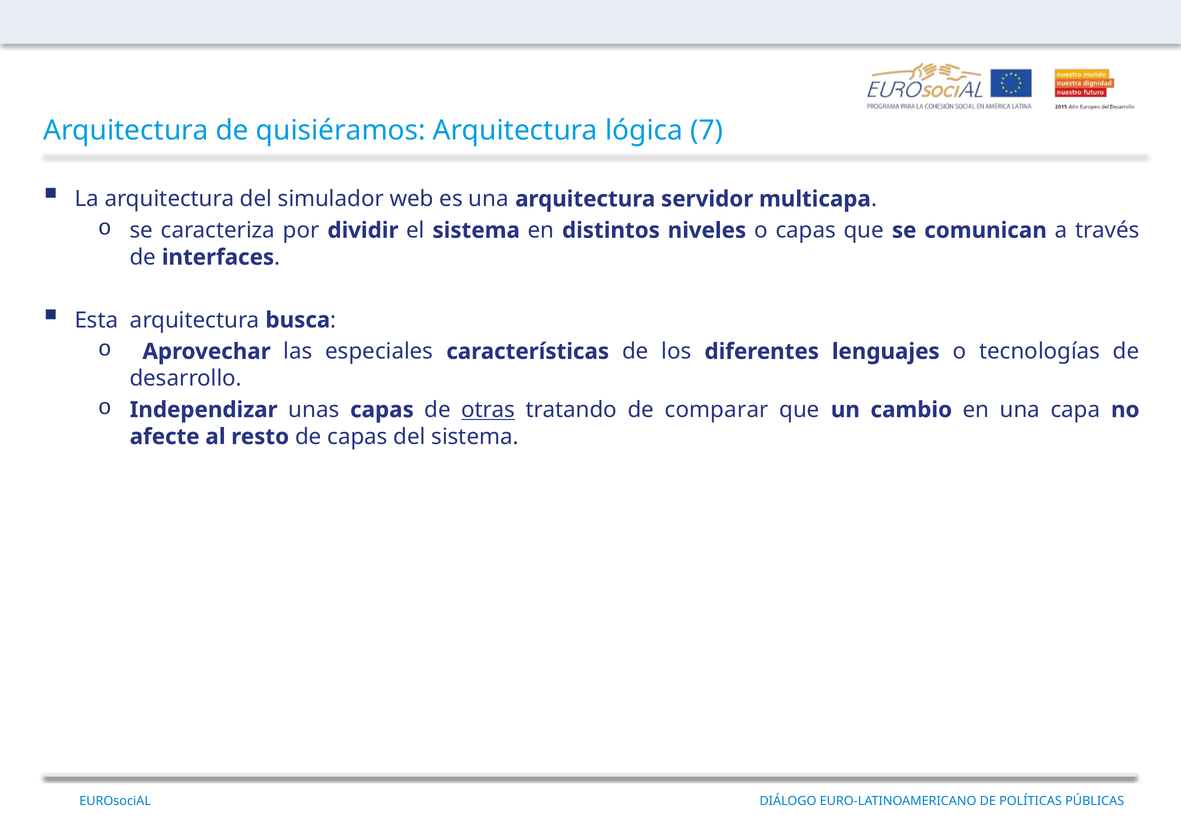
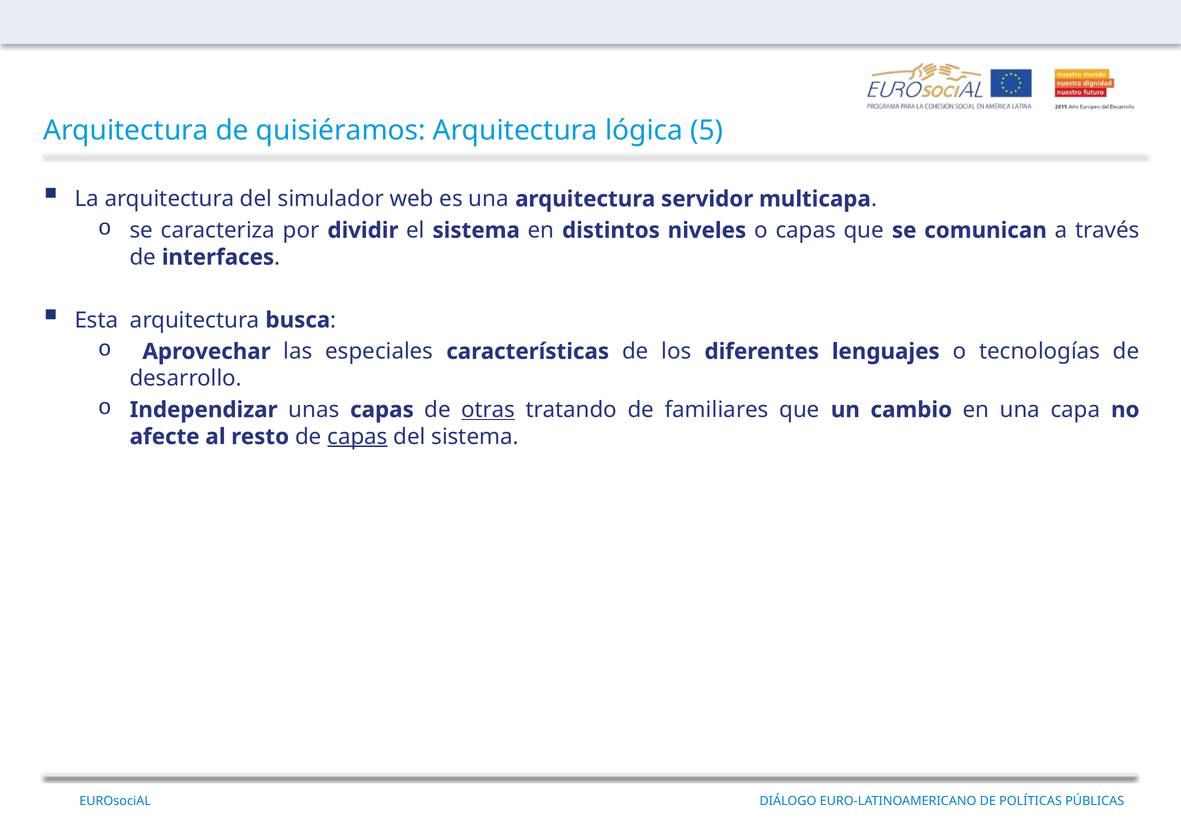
7: 7 -> 5
comparar: comparar -> familiares
capas at (358, 437) underline: none -> present
